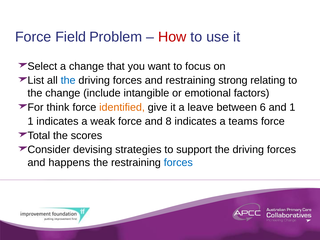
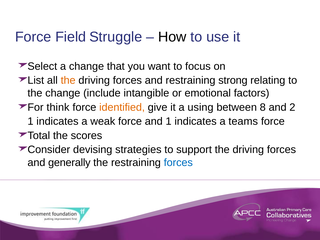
Problem: Problem -> Struggle
How colour: red -> black
the at (68, 80) colour: blue -> orange
leave: leave -> using
6: 6 -> 8
and 1: 1 -> 2
and 8: 8 -> 1
happens: happens -> generally
